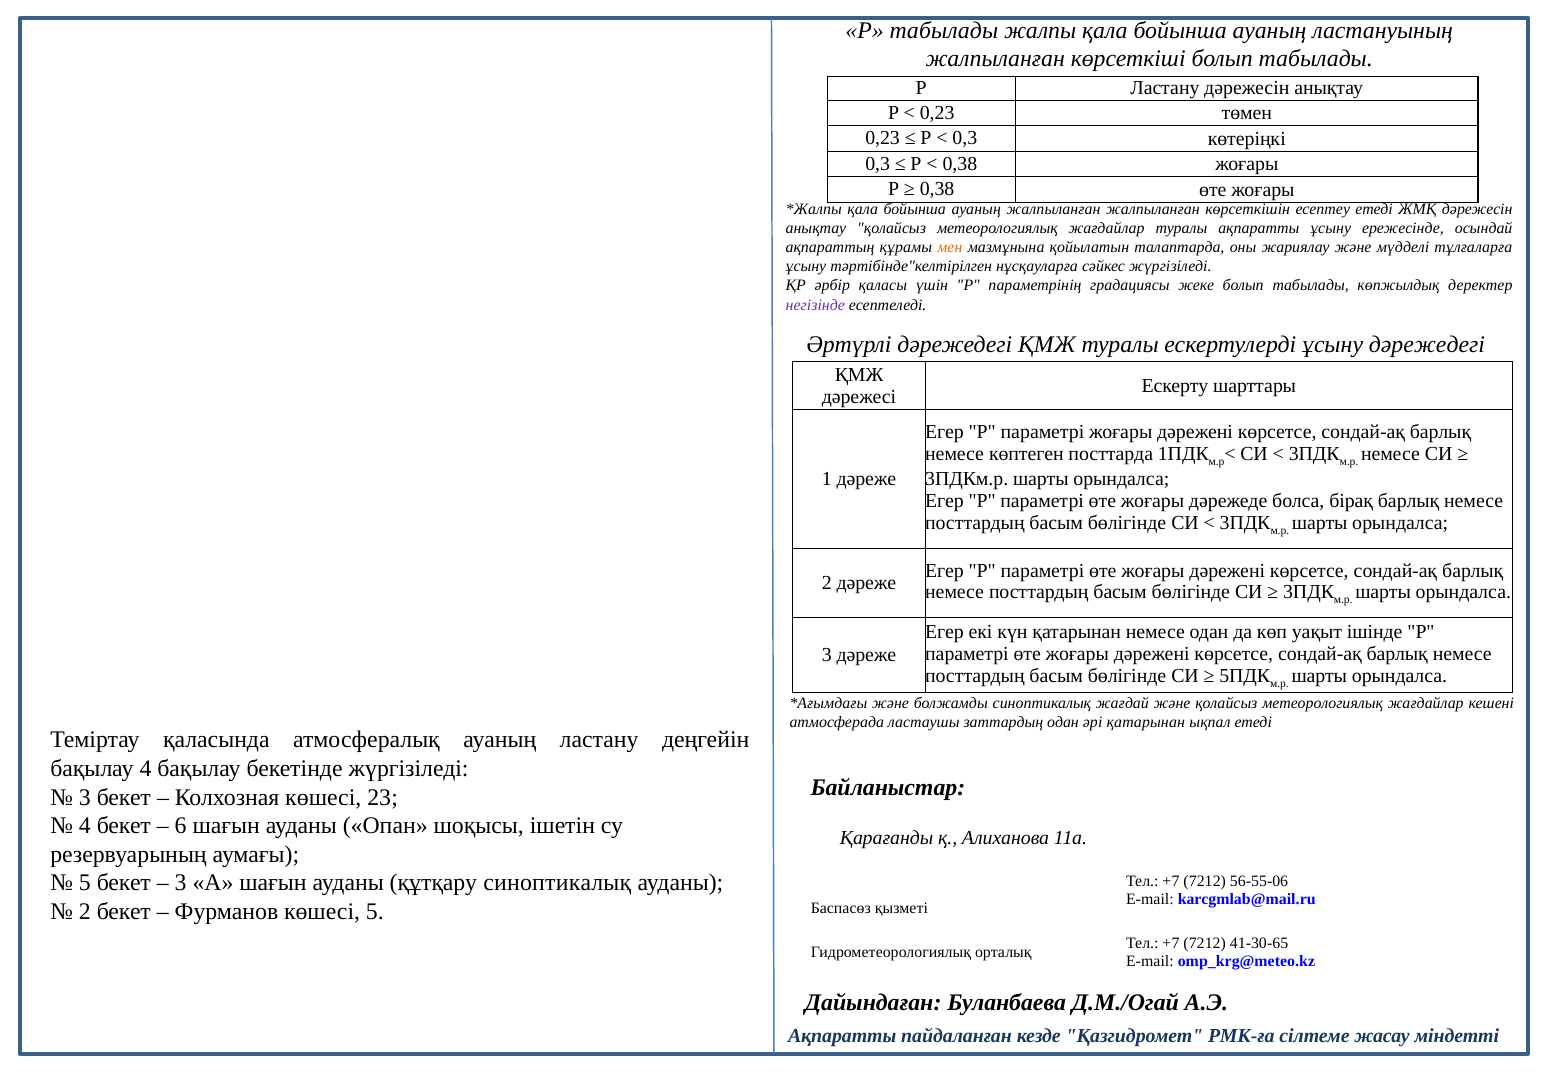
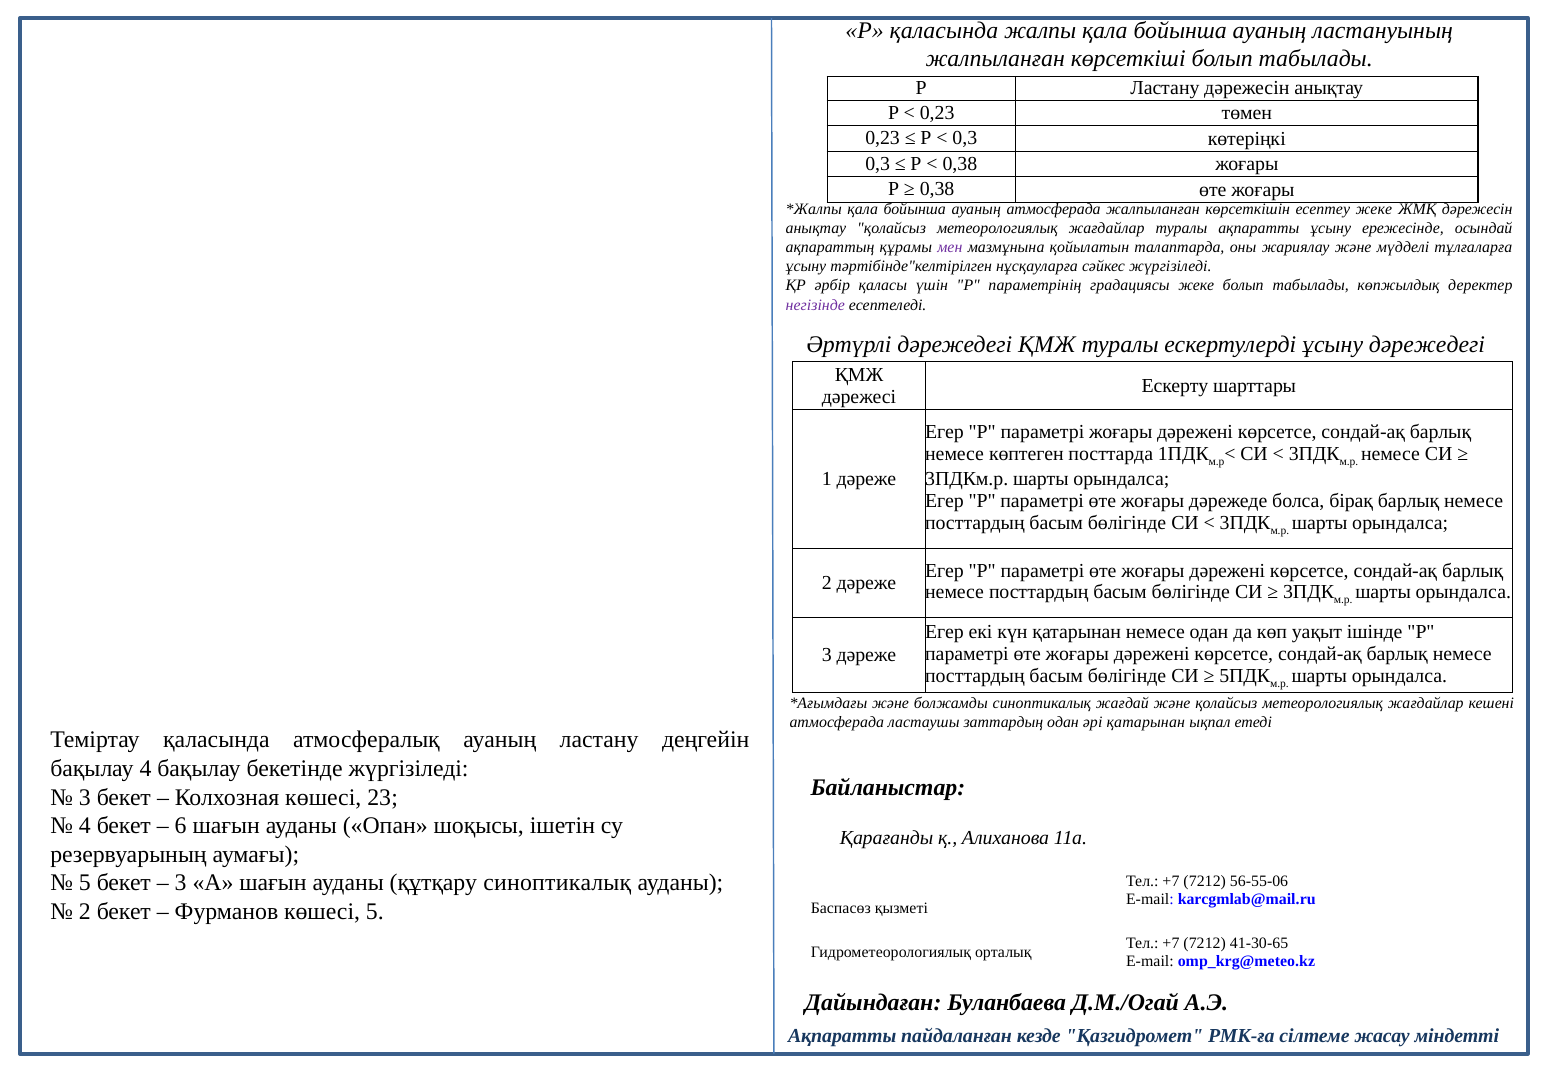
Р табылады: табылады -> қаласында
ауаның жалпыланған: жалпыланған -> атмосферада
есептеу етеді: етеді -> жеке
мен colour: orange -> purple
